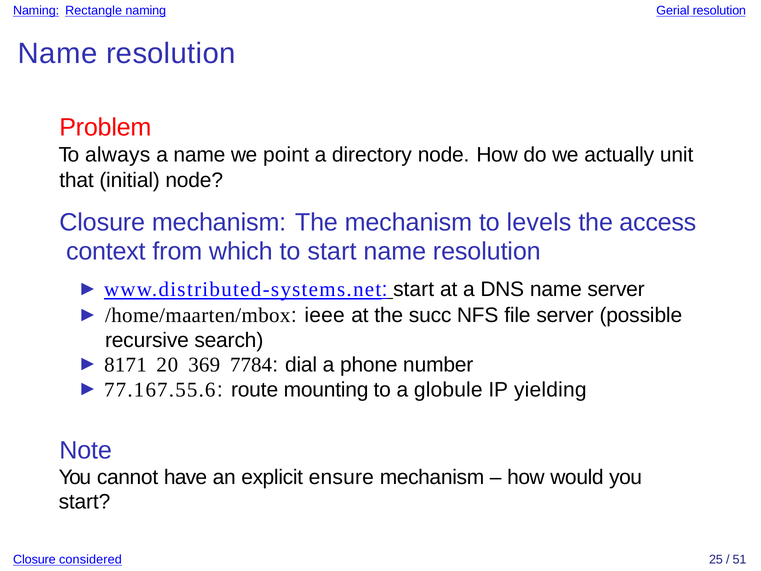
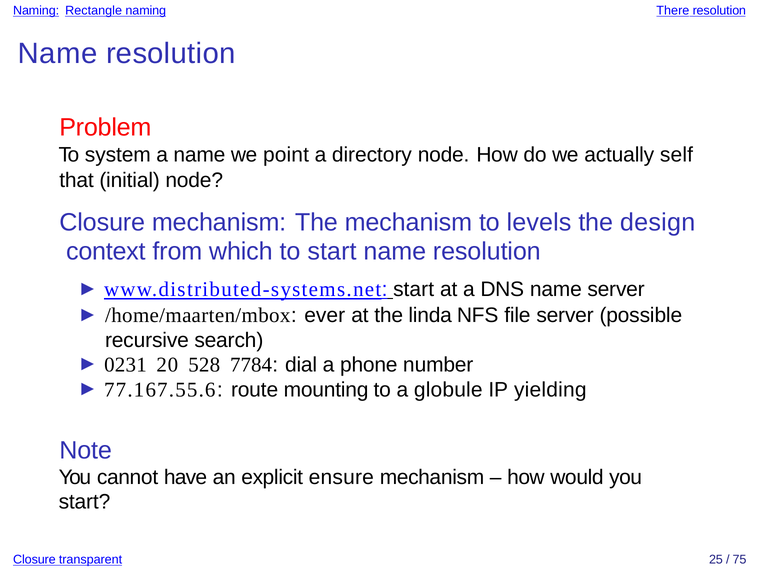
Gerial: Gerial -> There
always: always -> system
unit: unit -> self
access: access -> design
ieee: ieee -> ever
succ: succ -> linda
8171: 8171 -> 0231
369: 369 -> 528
considered: considered -> transparent
51: 51 -> 75
